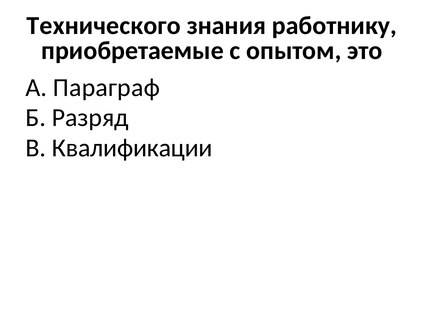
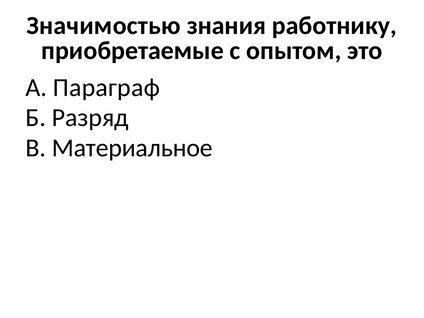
Технического: Технического -> Значимостью
Квалификации: Квалификации -> Материальное
